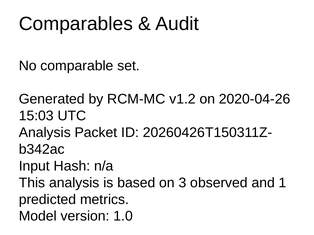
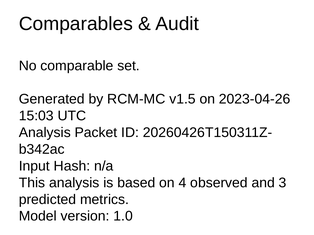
v1.2: v1.2 -> v1.5
2020-04-26: 2020-04-26 -> 2023-04-26
3: 3 -> 4
1: 1 -> 3
